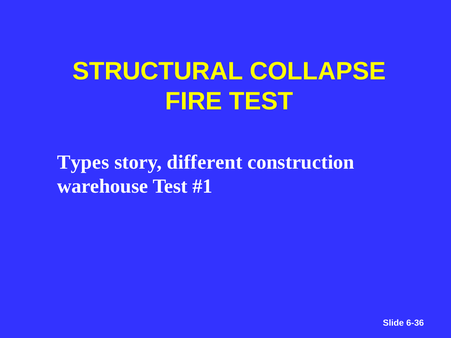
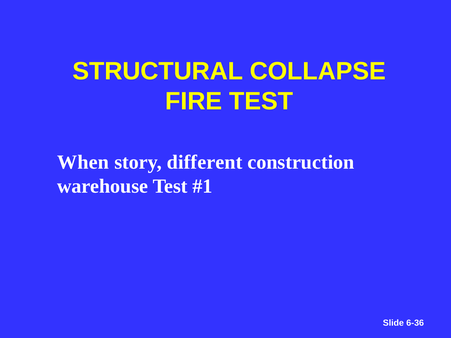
Types: Types -> When
